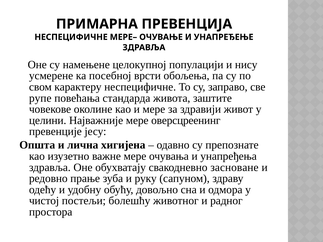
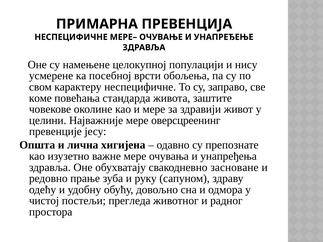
рупе: рупе -> коме
болешћу: болешћу -> прегледа
